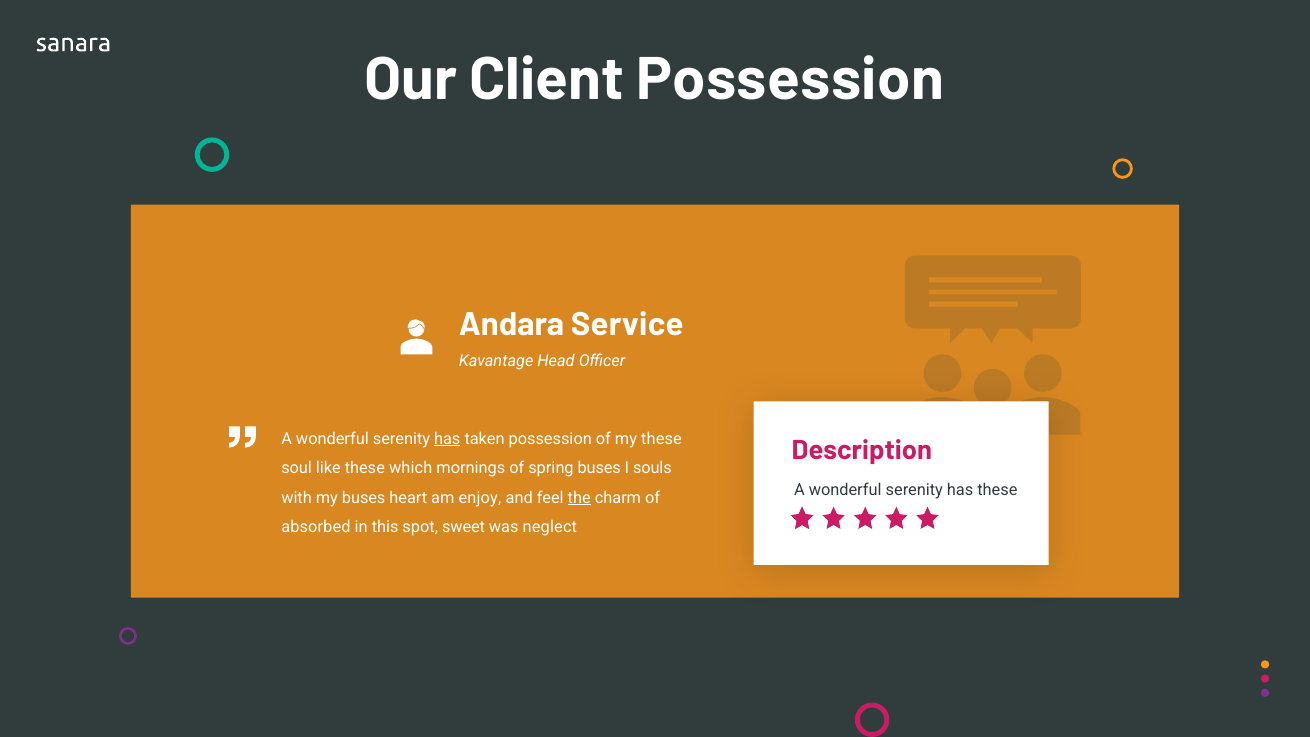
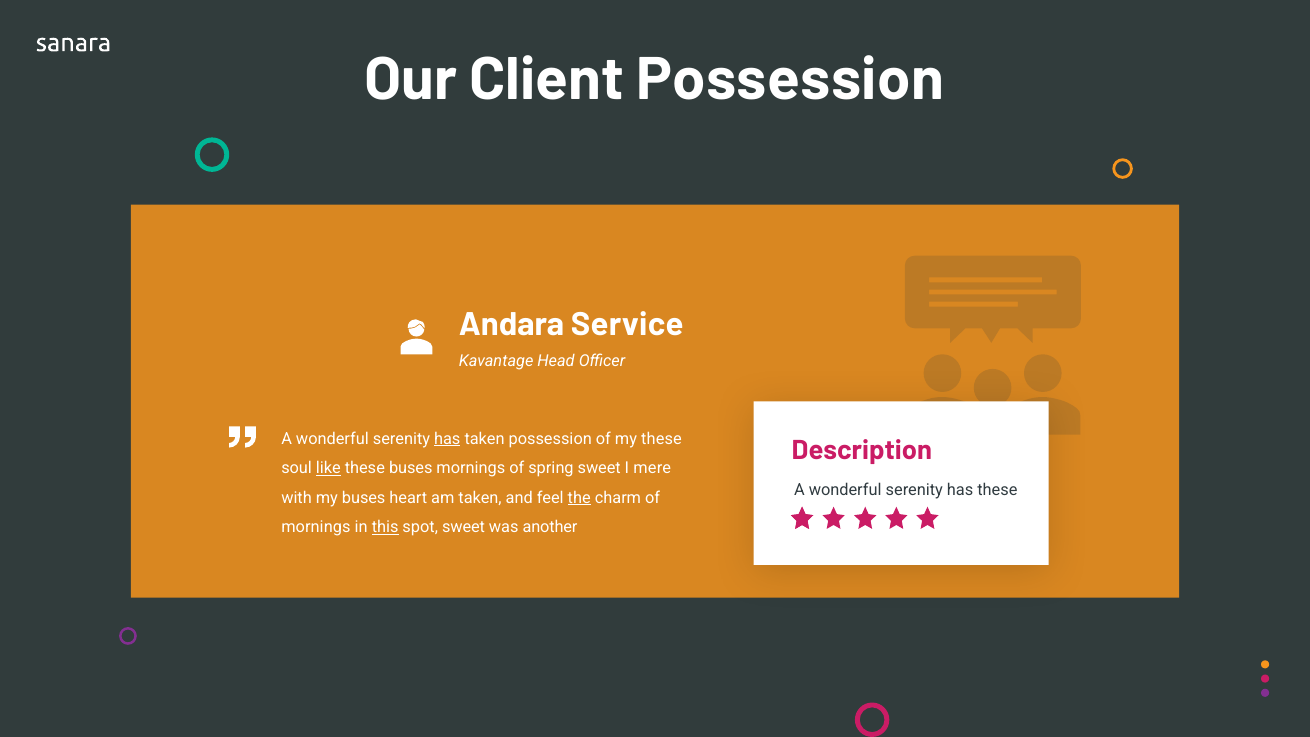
like underline: none -> present
these which: which -> buses
spring buses: buses -> sweet
souls: souls -> mere
am enjoy: enjoy -> taken
absorbed at (316, 527): absorbed -> mornings
this underline: none -> present
neglect: neglect -> another
